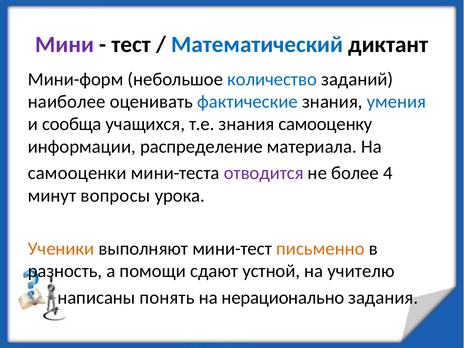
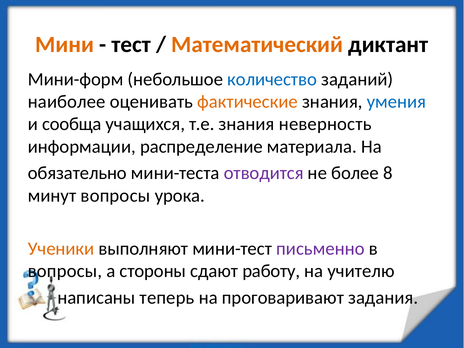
Мини colour: purple -> orange
Математический colour: blue -> orange
фактические colour: blue -> orange
самооценку: самооценку -> неверность
самооценки: самооценки -> обязательно
4: 4 -> 8
письменно colour: orange -> purple
разность at (65, 271): разность -> вопросы
помощи: помощи -> стороны
устной: устной -> работу
понять: понять -> теперь
нерационально: нерационально -> проговаривают
